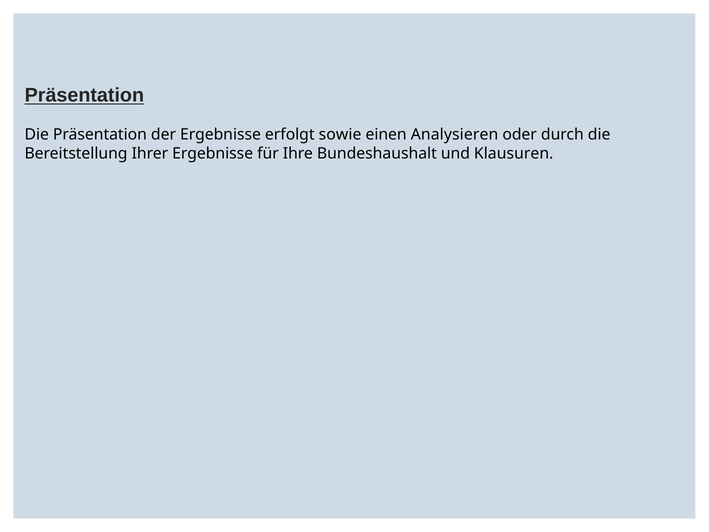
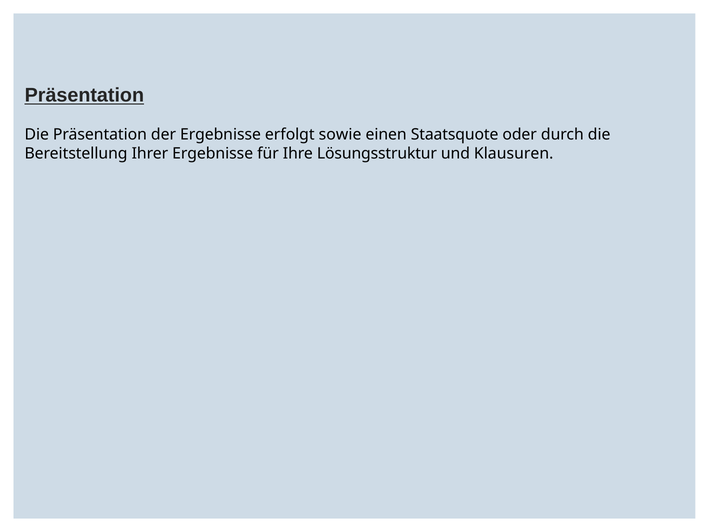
Analysieren: Analysieren -> Staatsquote
Bundeshaushalt: Bundeshaushalt -> Lösungsstruktur
